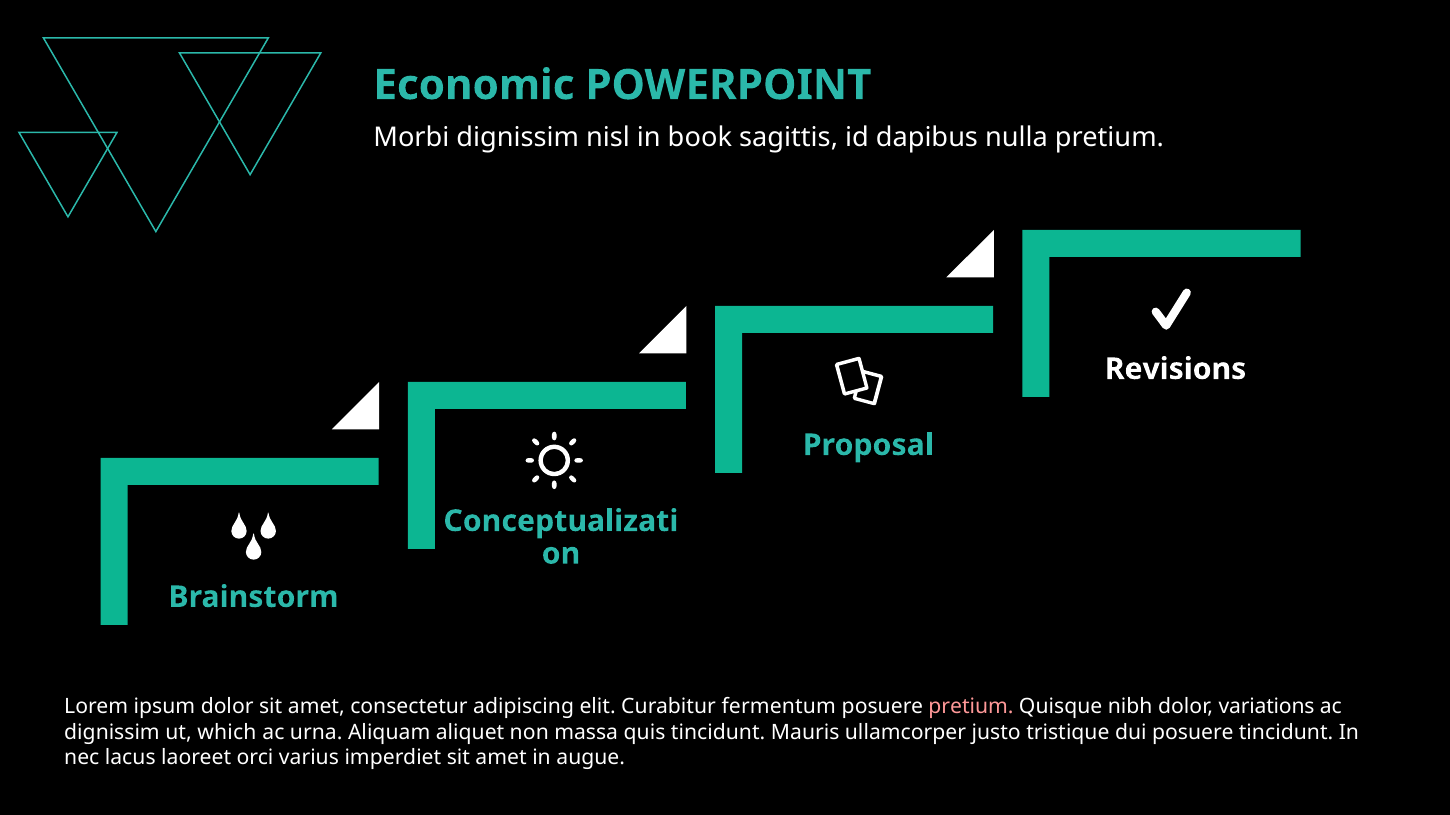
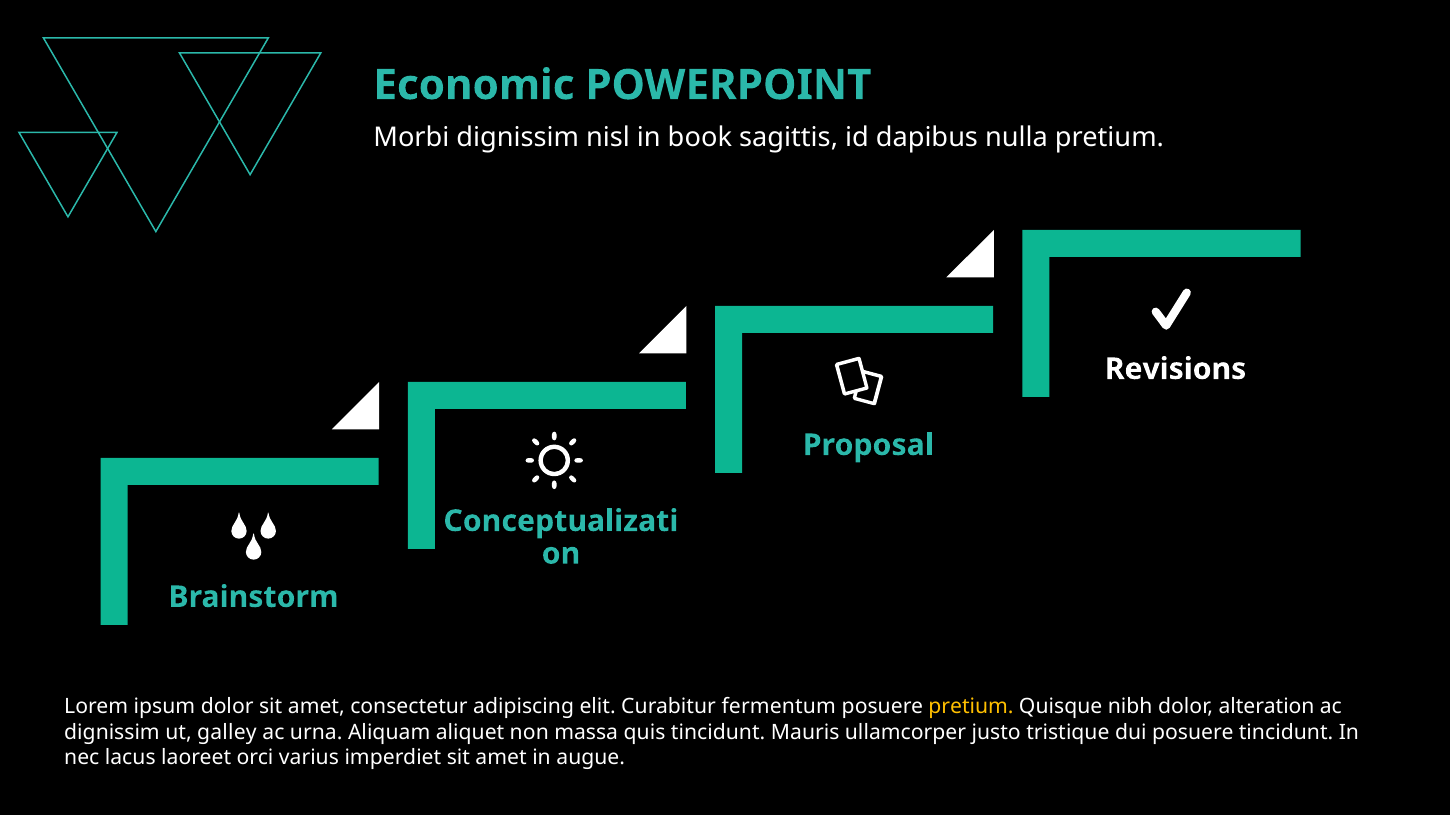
pretium at (971, 707) colour: pink -> yellow
variations: variations -> alteration
which: which -> galley
